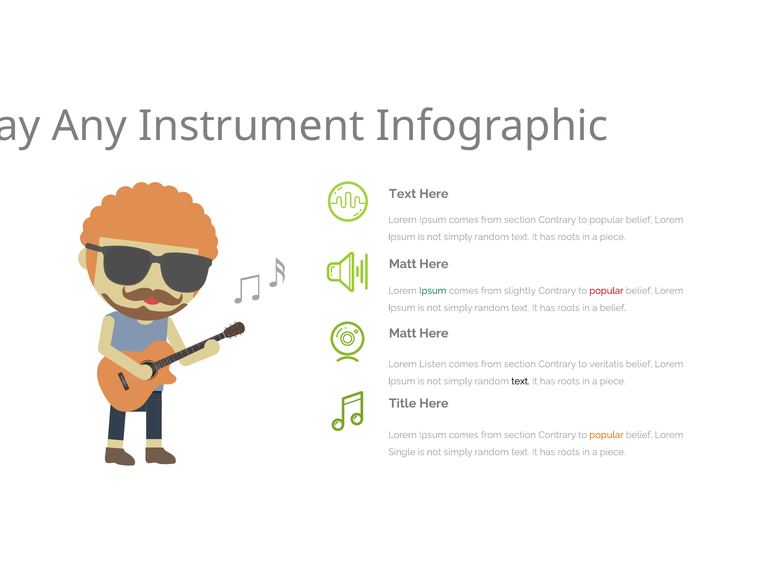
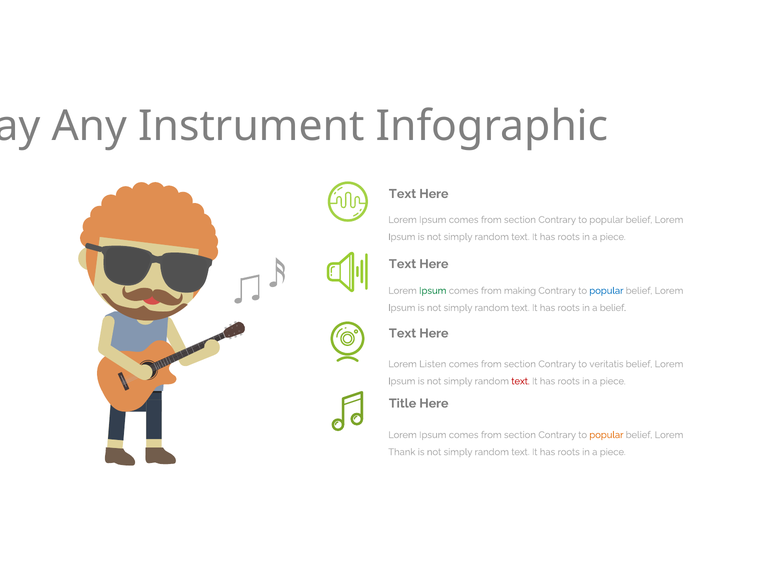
Matt at (403, 264): Matt -> Text
slightly: slightly -> making
popular at (606, 291) colour: red -> blue
Matt at (403, 333): Matt -> Text
text at (520, 381) colour: black -> red
Single: Single -> Thank
